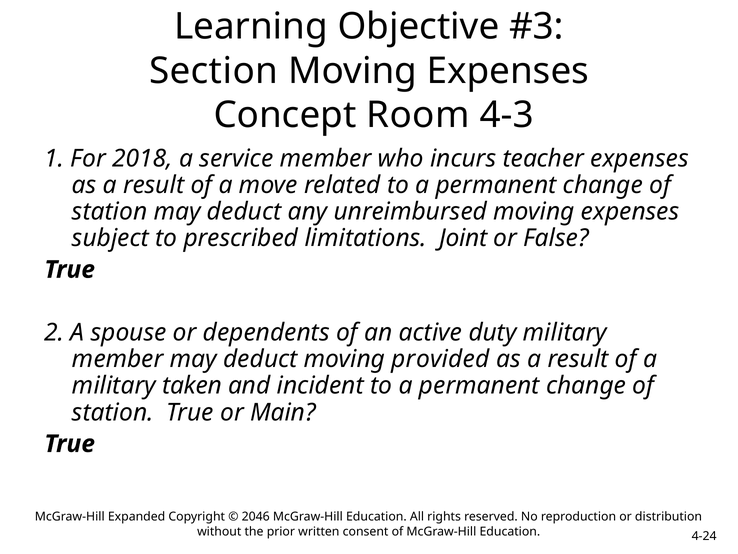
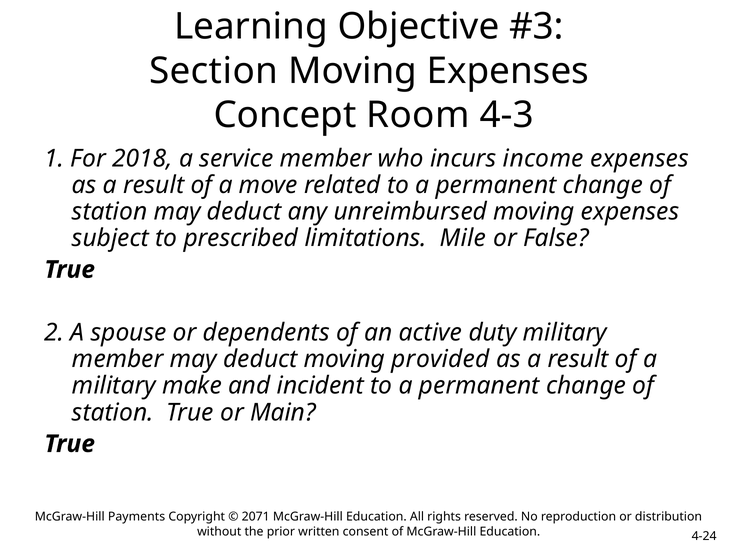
teacher: teacher -> income
Joint: Joint -> Mile
taken: taken -> make
Expanded: Expanded -> Payments
2046: 2046 -> 2071
